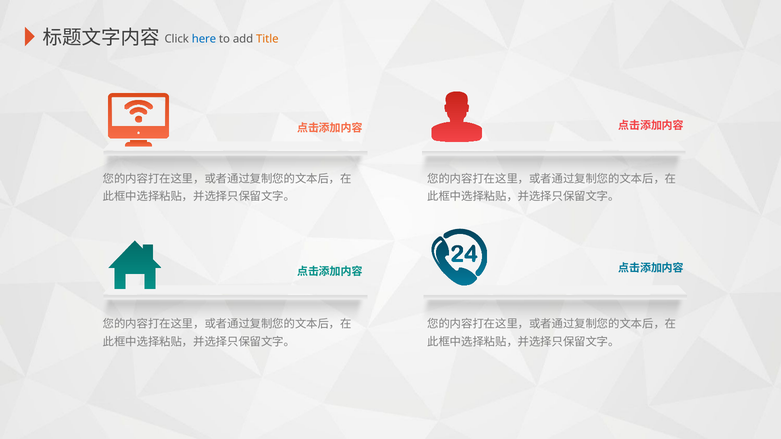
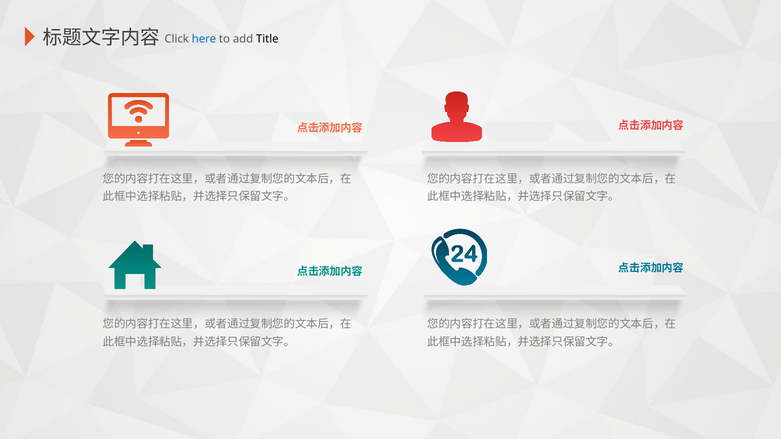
Title colour: orange -> black
